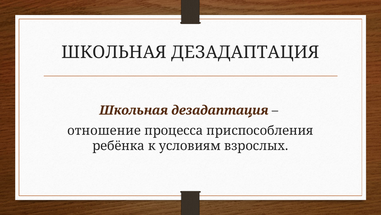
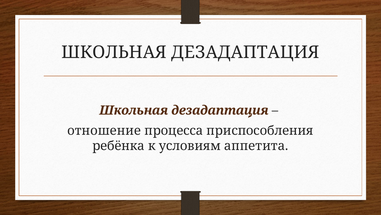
взрослых: взрослых -> аппетита
